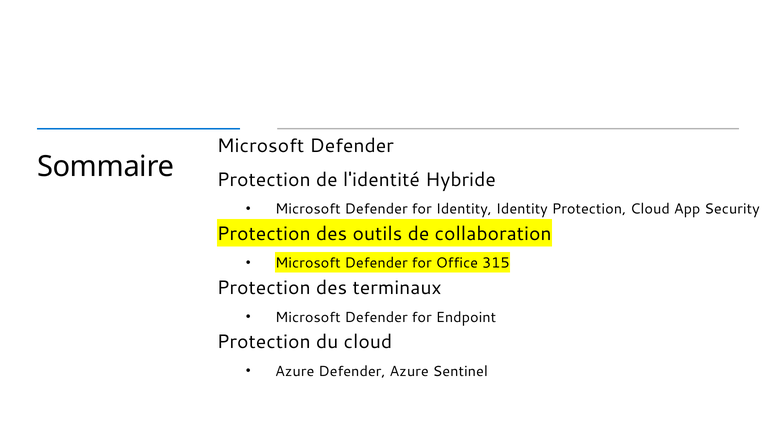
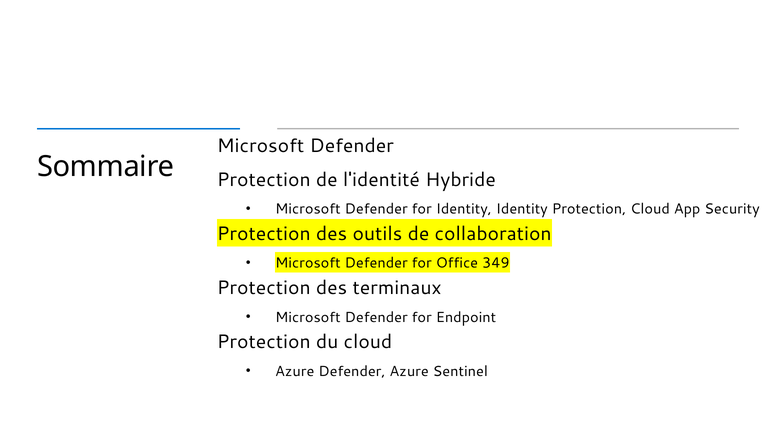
315: 315 -> 349
